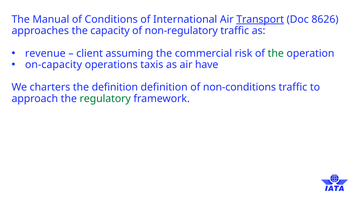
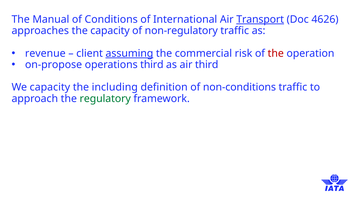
8626: 8626 -> 4626
assuming underline: none -> present
the at (276, 53) colour: green -> red
on-capacity: on-capacity -> on-propose
operations taxis: taxis -> third
air have: have -> third
We charters: charters -> capacity
the definition: definition -> including
